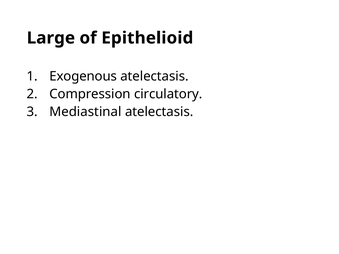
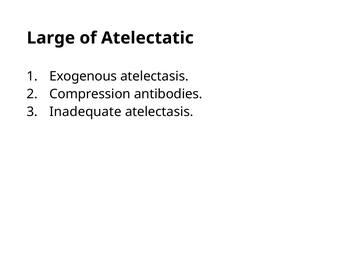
Epithelioid: Epithelioid -> Atelectatic
circulatory: circulatory -> antibodies
Mediastinal: Mediastinal -> Inadequate
